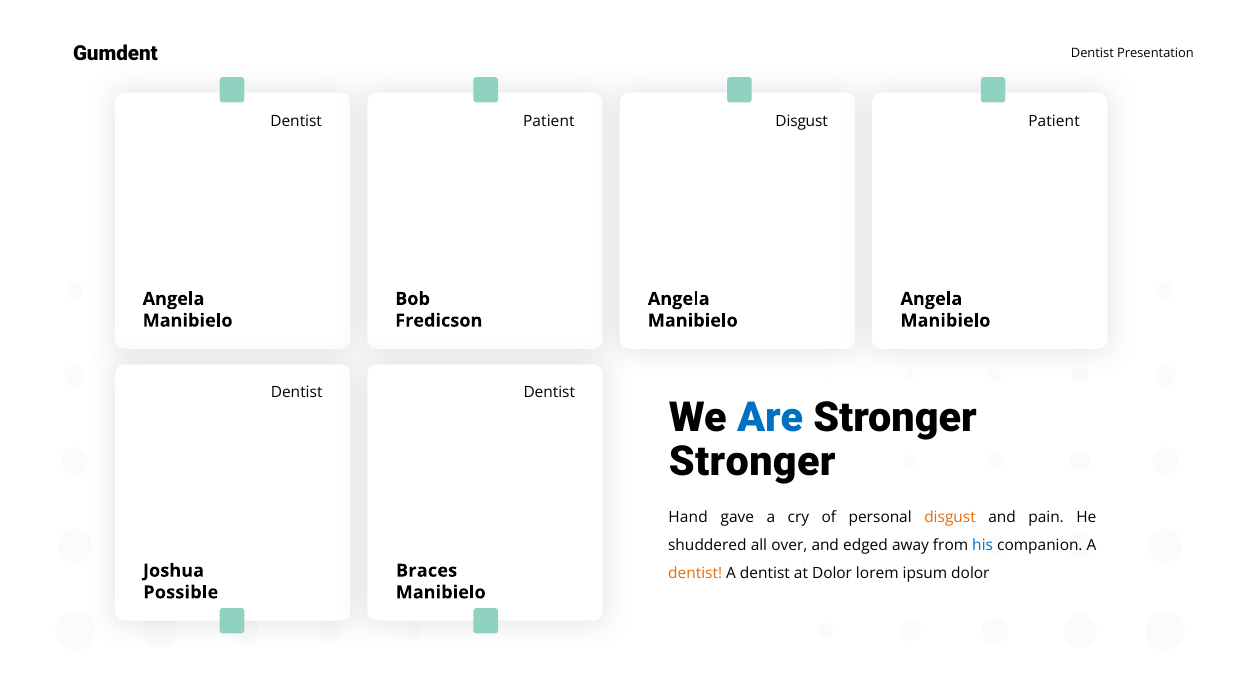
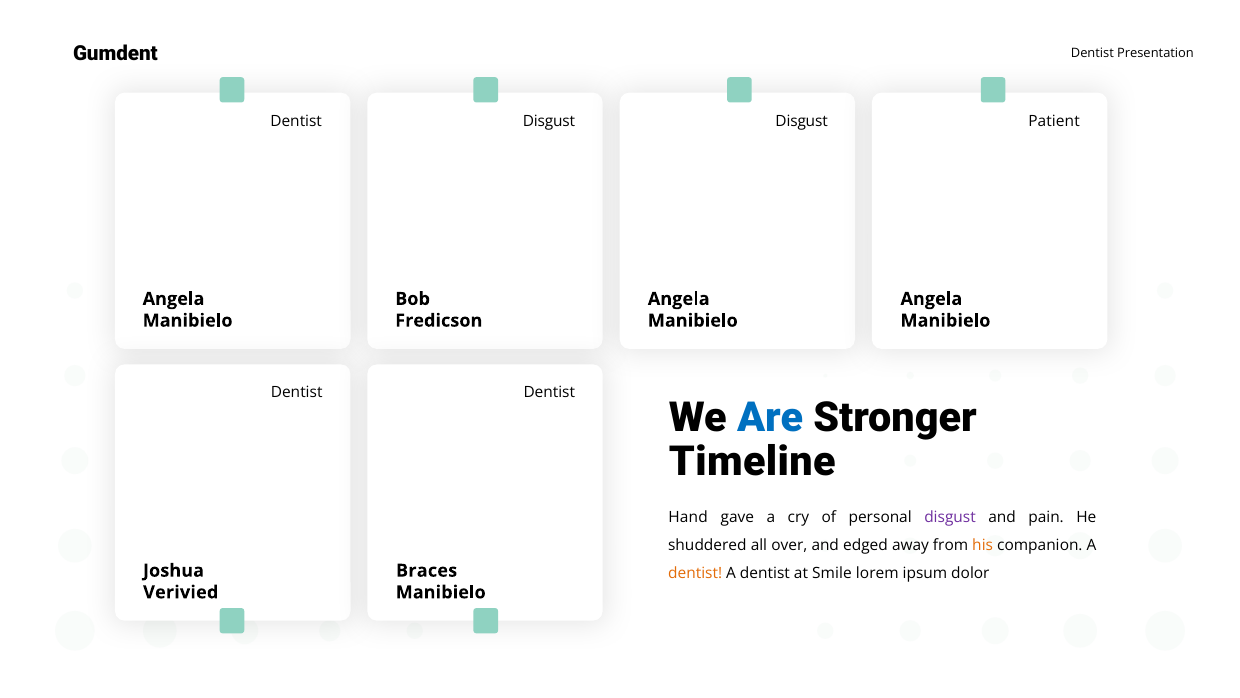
Patient at (549, 121): Patient -> Disgust
Stronger at (752, 462): Stronger -> Timeline
disgust at (950, 517) colour: orange -> purple
his colour: blue -> orange
at Dolor: Dolor -> Smile
Possible: Possible -> Verivied
